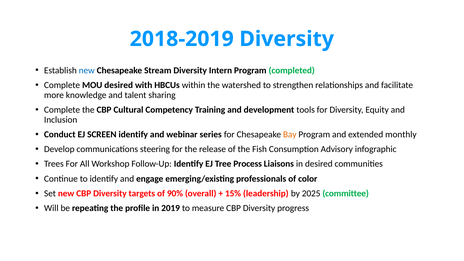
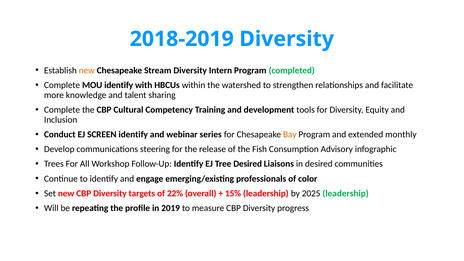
new at (87, 70) colour: blue -> orange
MOU desired: desired -> identify
Tree Process: Process -> Desired
90%: 90% -> 22%
2025 committee: committee -> leadership
